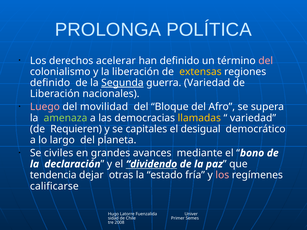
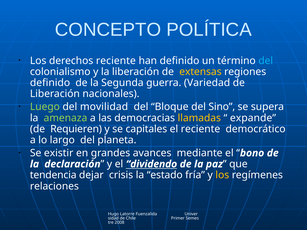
PROLONGA: PROLONGA -> CONCEPTO
derechos acelerar: acelerar -> reciente
del at (266, 61) colour: pink -> light blue
Segunda underline: present -> none
Luego colour: pink -> light green
Afro: Afro -> Sino
variedad at (253, 118): variedad -> expande
el desigual: desigual -> reciente
civiles: civiles -> existir
otras: otras -> crisis
los at (222, 175) colour: pink -> yellow
calificarse: calificarse -> relaciones
